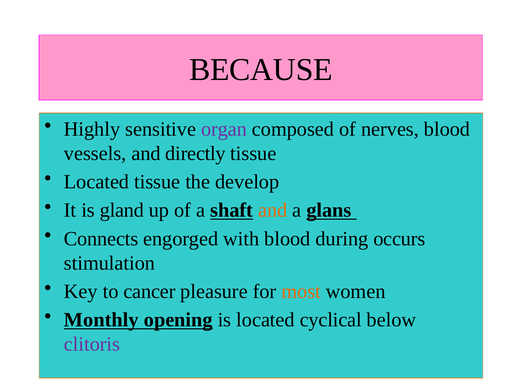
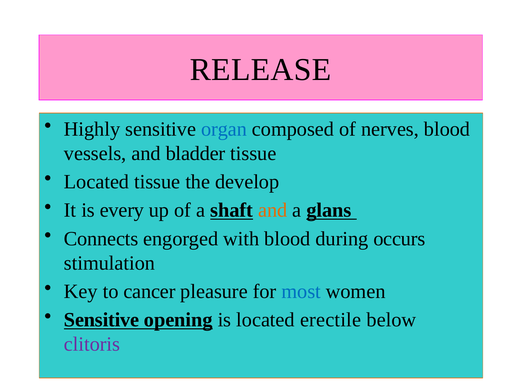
BECAUSE: BECAUSE -> RELEASE
organ colour: purple -> blue
directly: directly -> bladder
gland: gland -> every
most colour: orange -> blue
Monthly at (101, 320): Monthly -> Sensitive
cyclical: cyclical -> erectile
